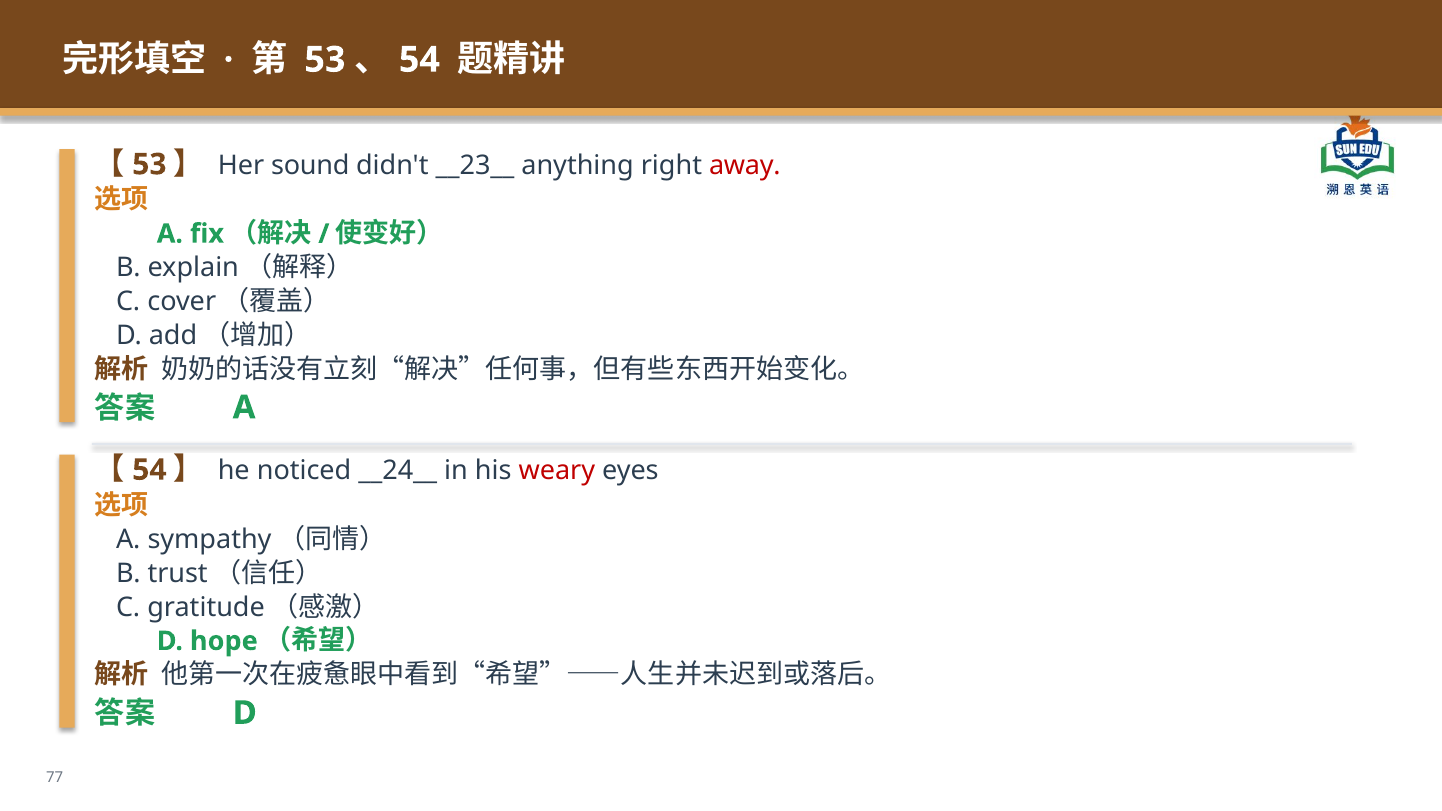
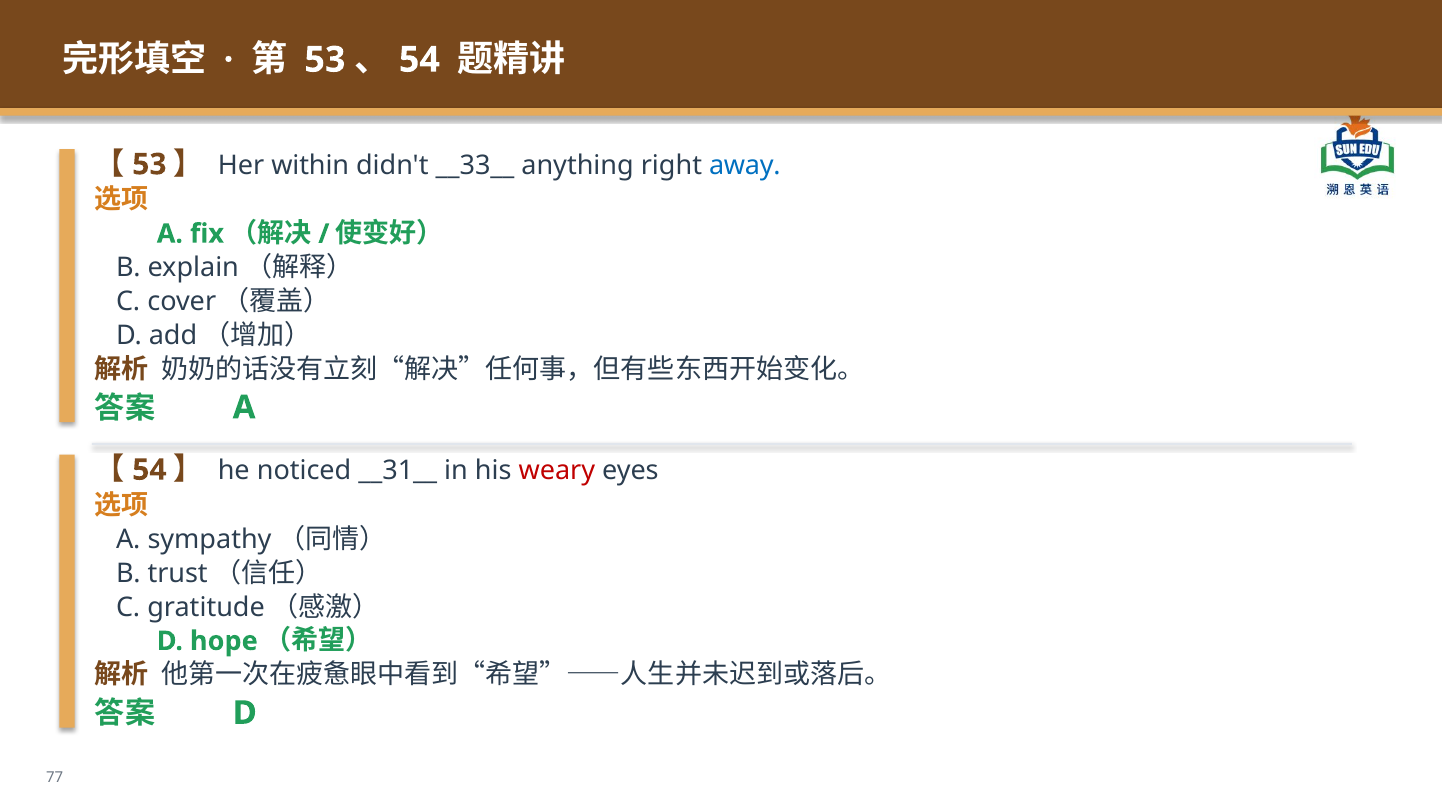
sound: sound -> within
__23__: __23__ -> __33__
away colour: red -> blue
__24__: __24__ -> __31__
